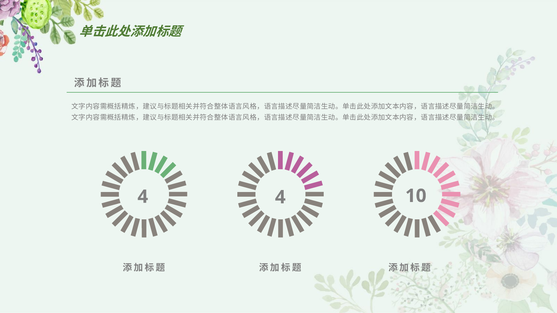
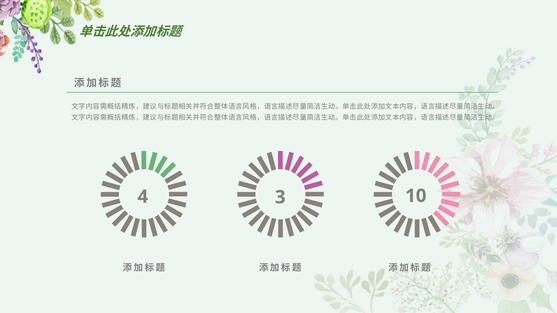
4 4: 4 -> 3
